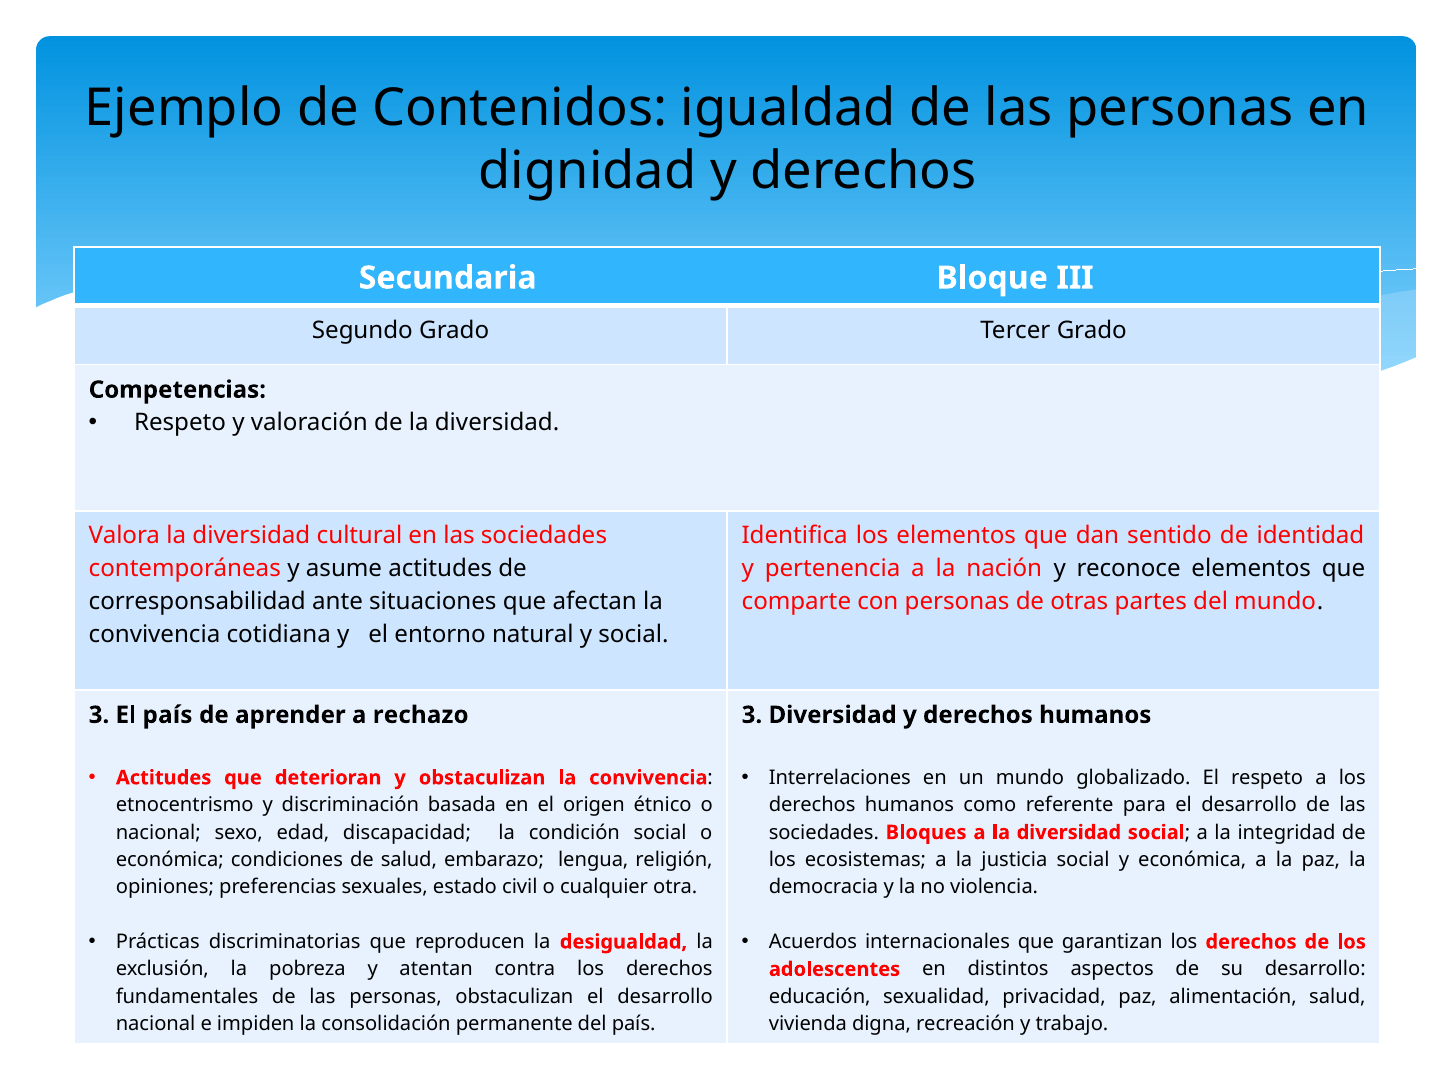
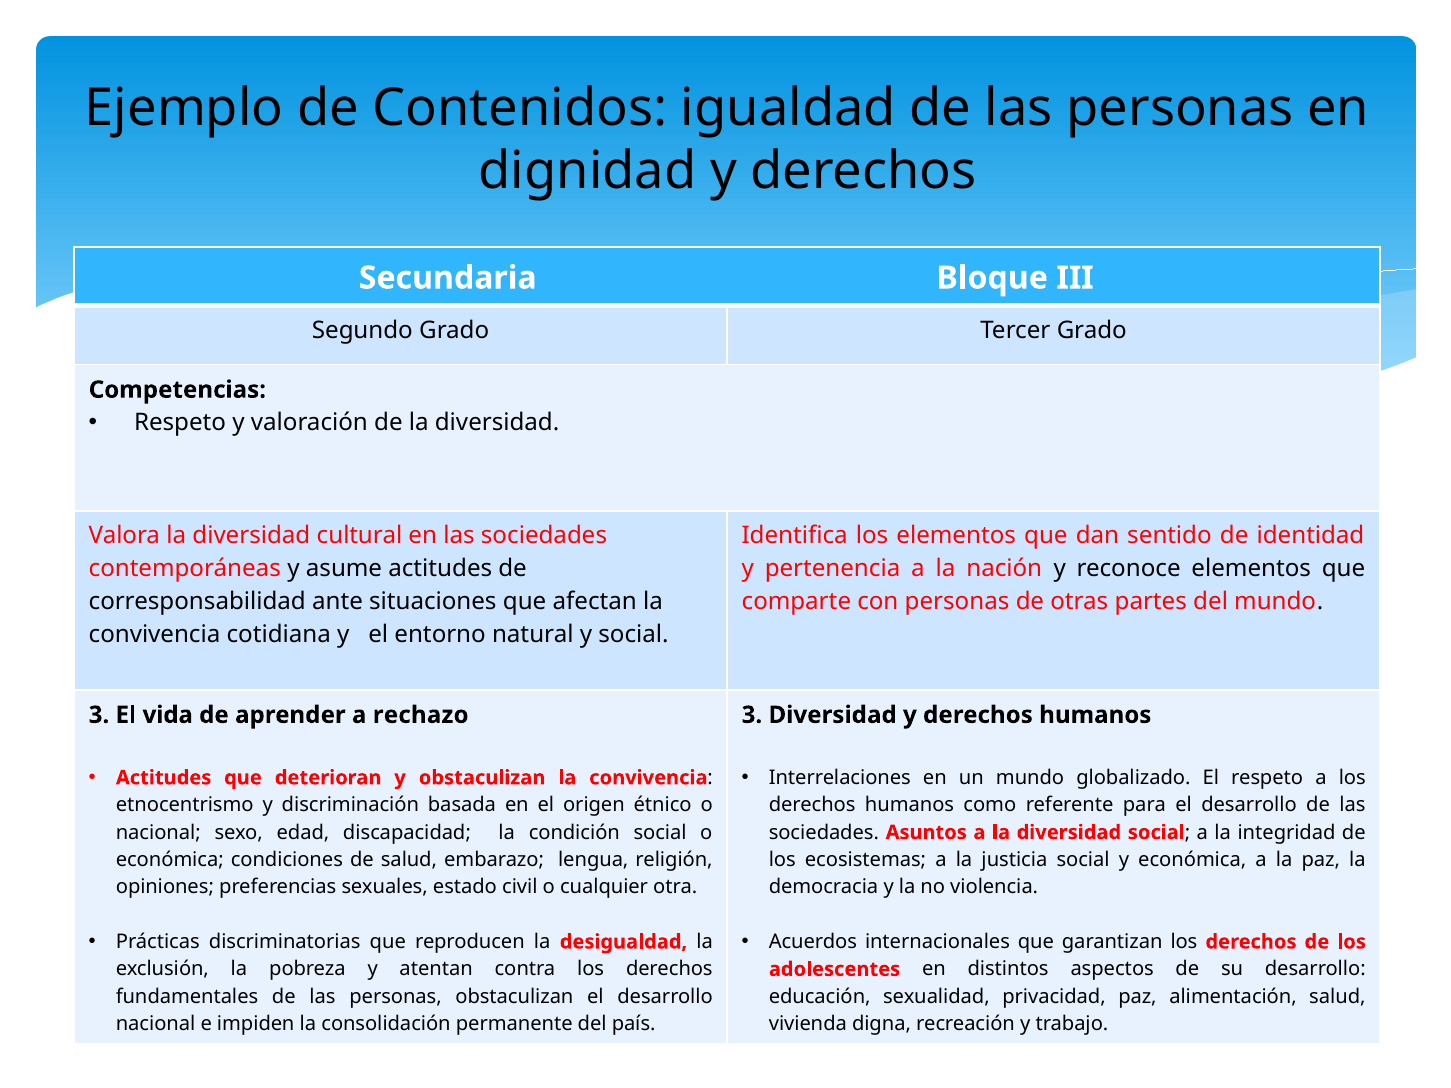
El país: país -> vida
Bloques: Bloques -> Asuntos
